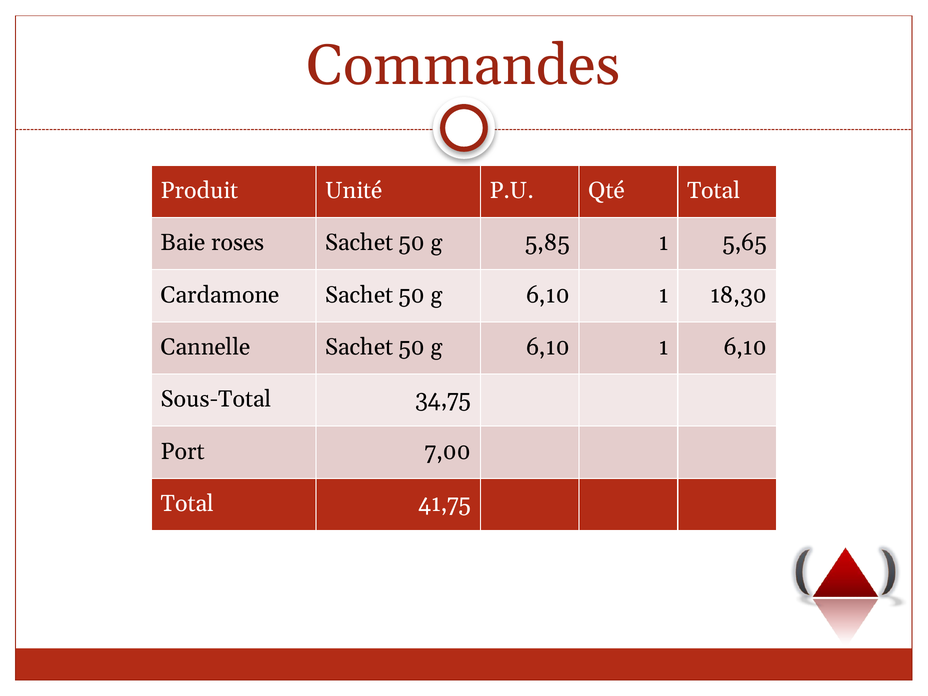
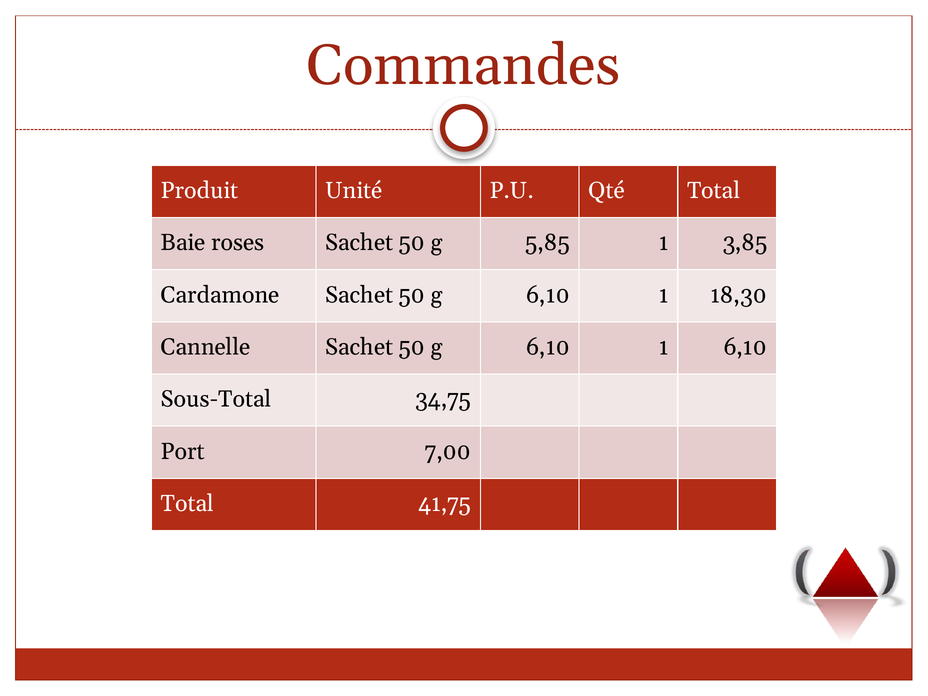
5,65: 5,65 -> 3,85
